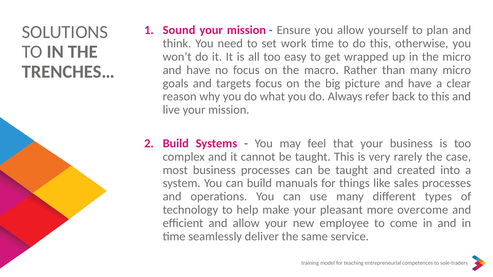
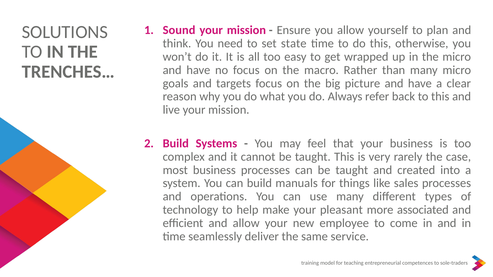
work: work -> state
overcome: overcome -> associated
